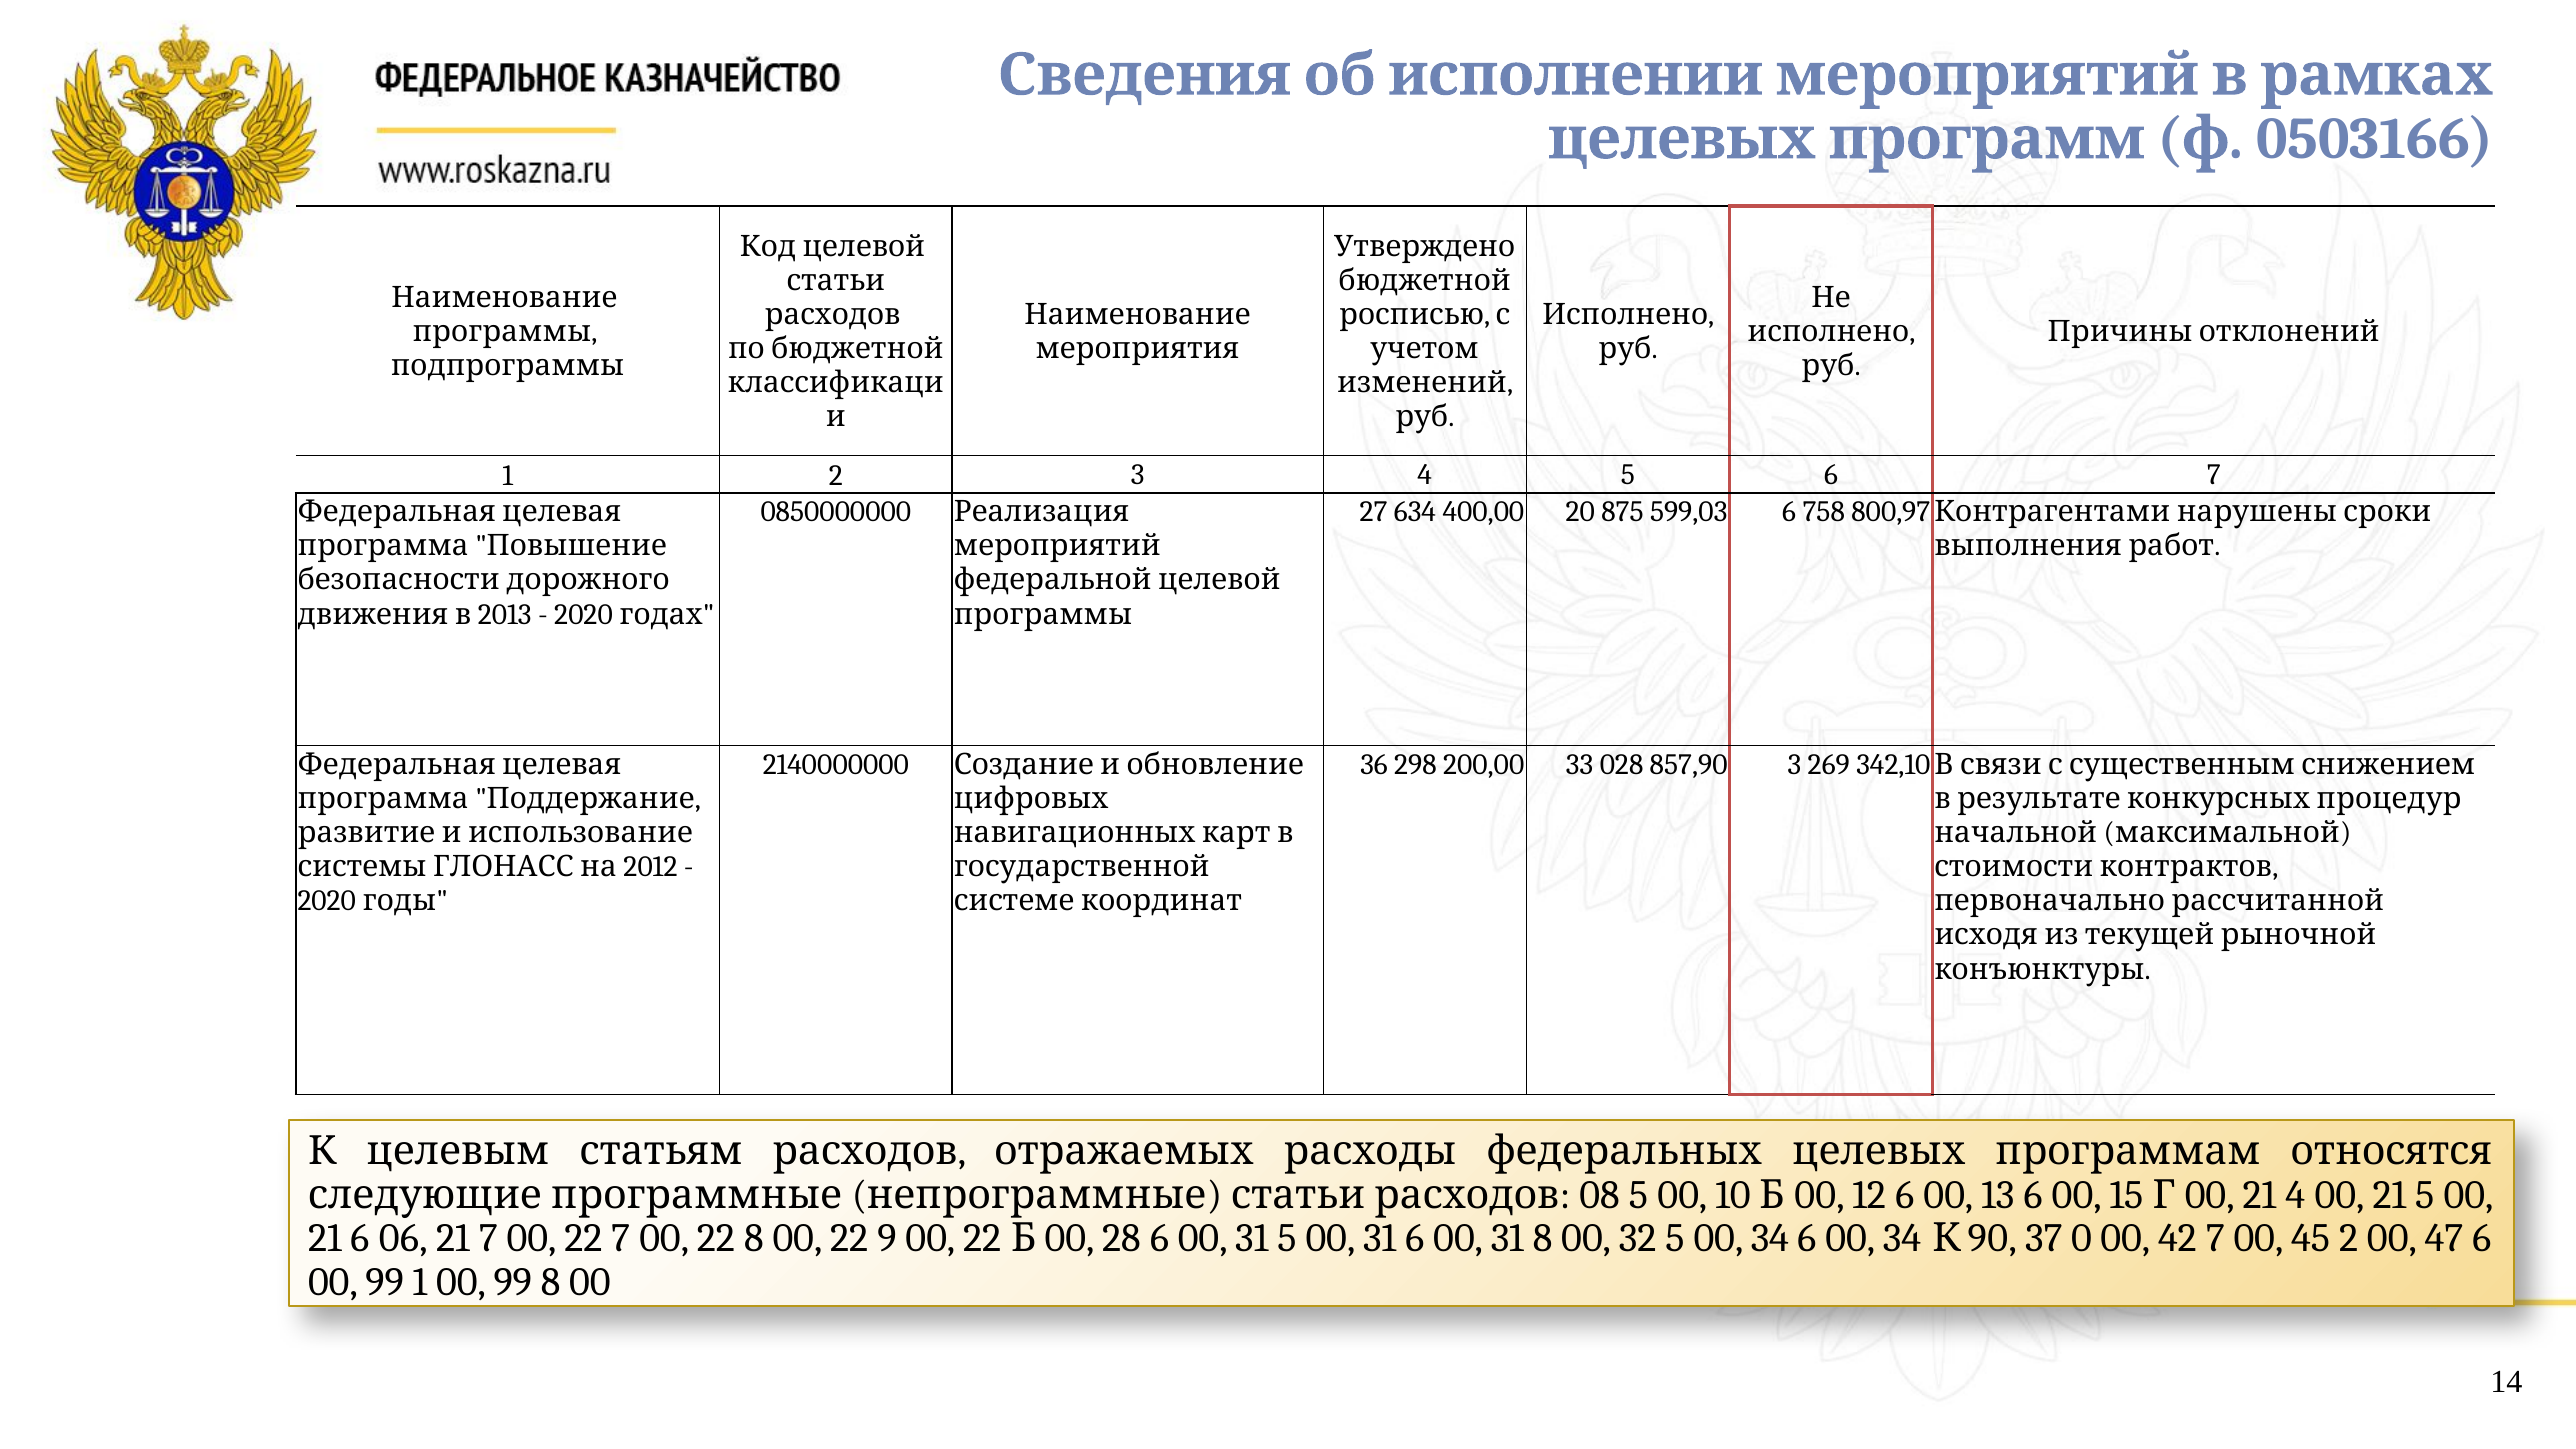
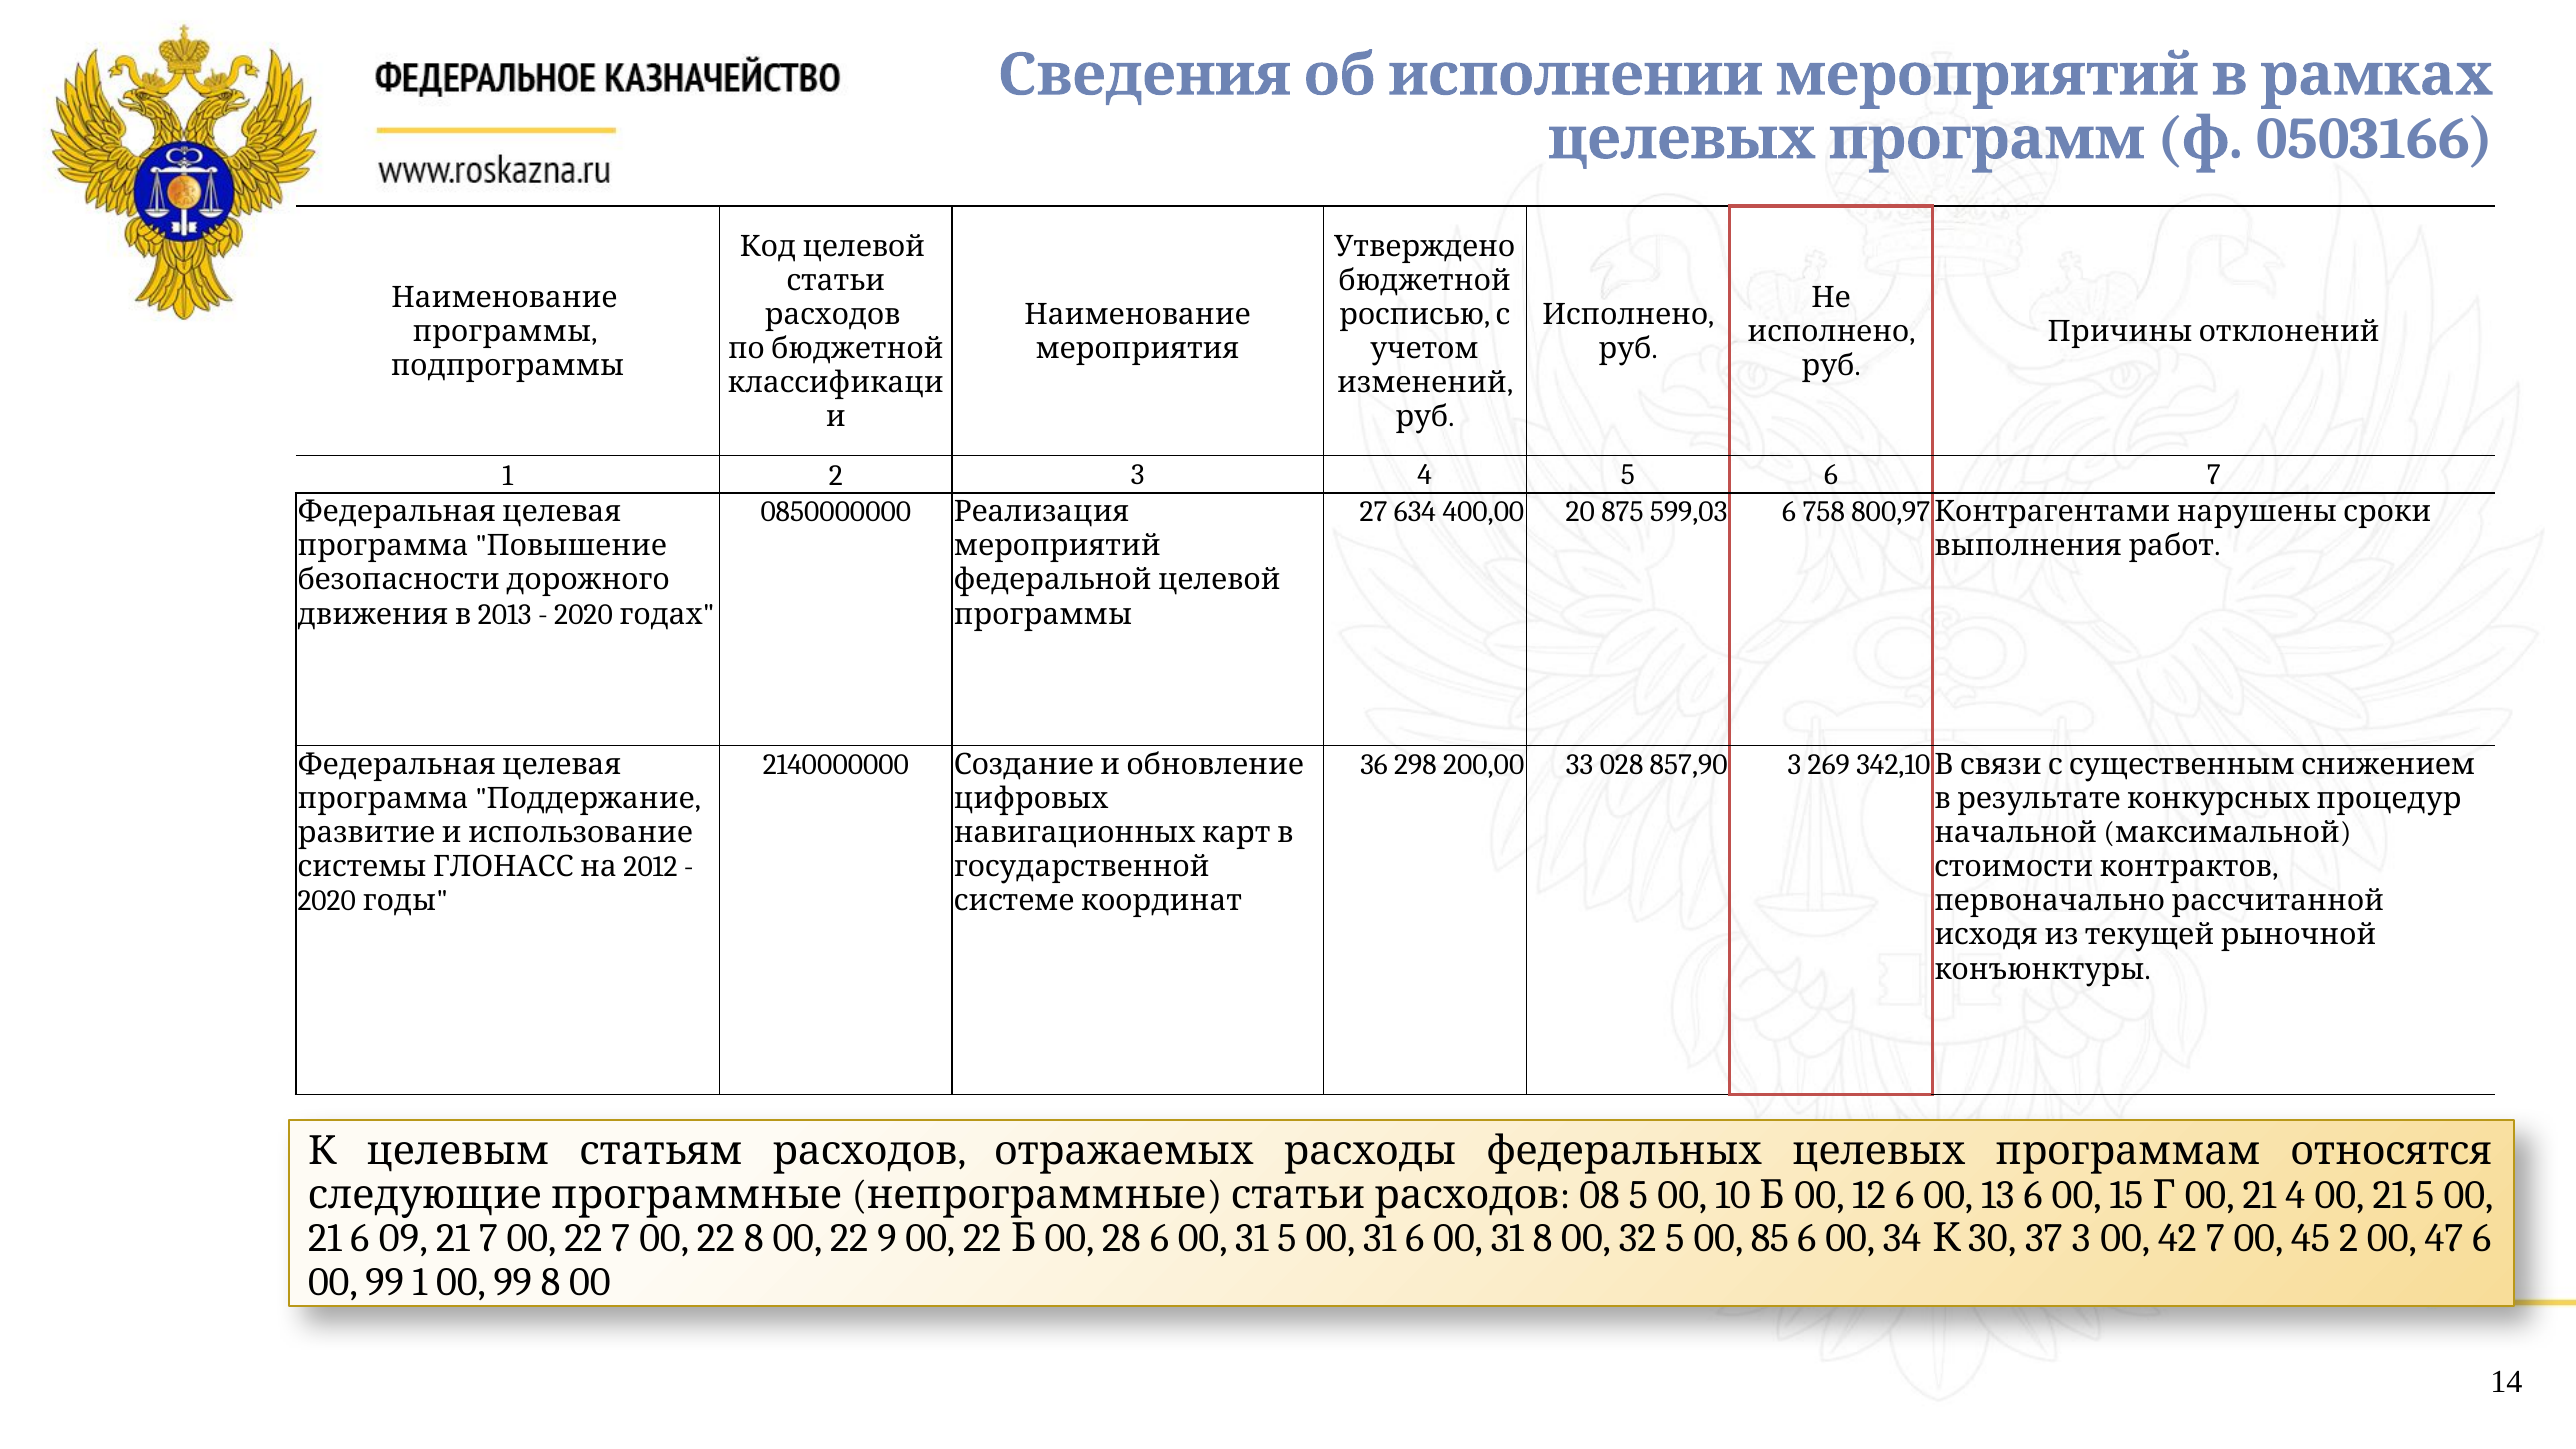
06: 06 -> 09
5 00 34: 34 -> 85
90: 90 -> 30
37 0: 0 -> 3
